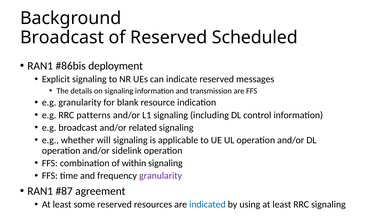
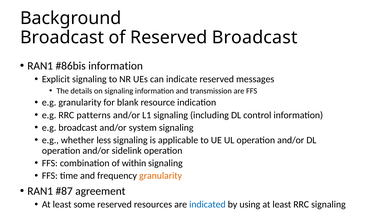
Reserved Scheduled: Scheduled -> Broadcast
deployment at (116, 66): deployment -> information
related: related -> system
will: will -> less
granularity at (161, 176) colour: purple -> orange
